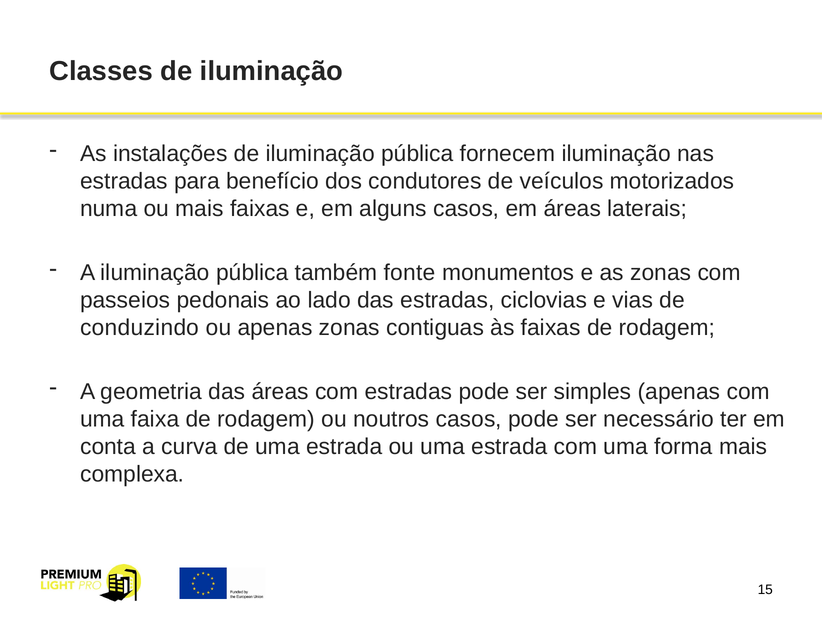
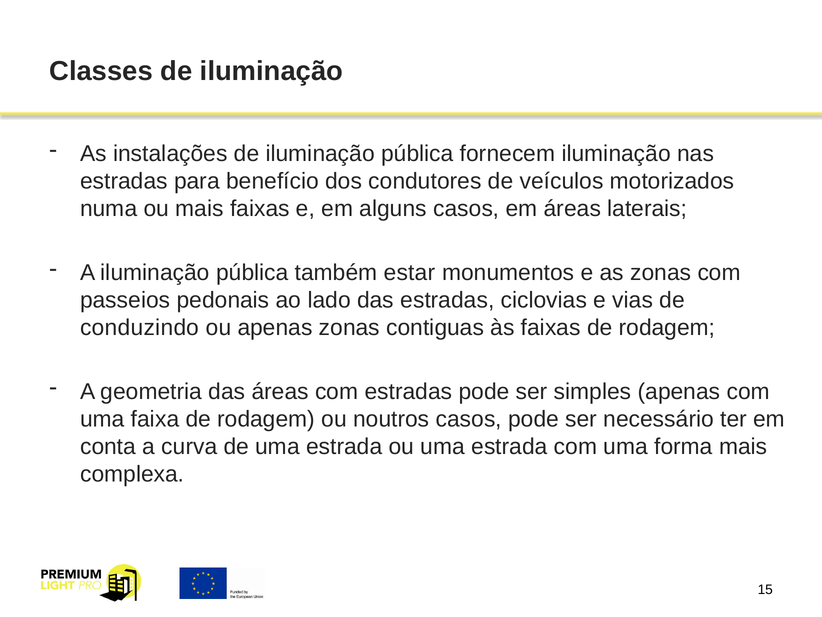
fonte: fonte -> estar
